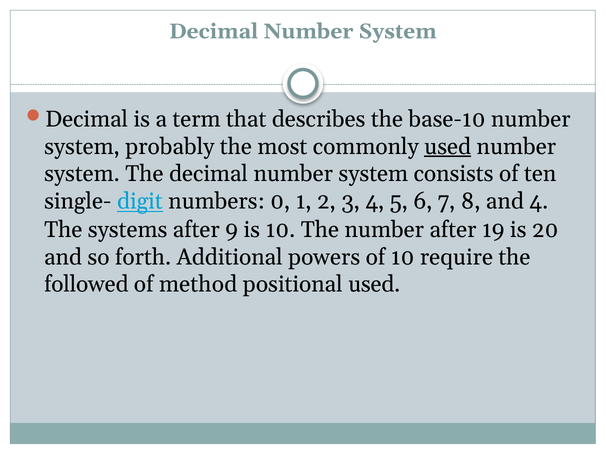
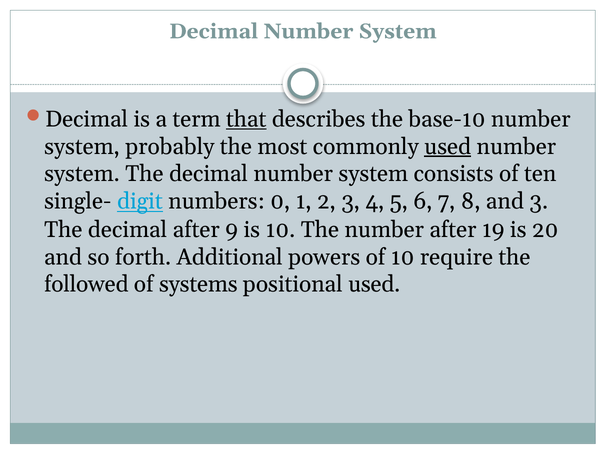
that underline: none -> present
and 4: 4 -> 3
systems at (128, 230): systems -> decimal
method: method -> systems
